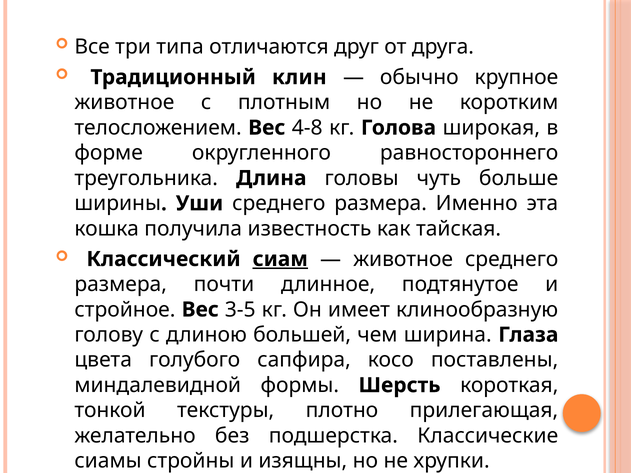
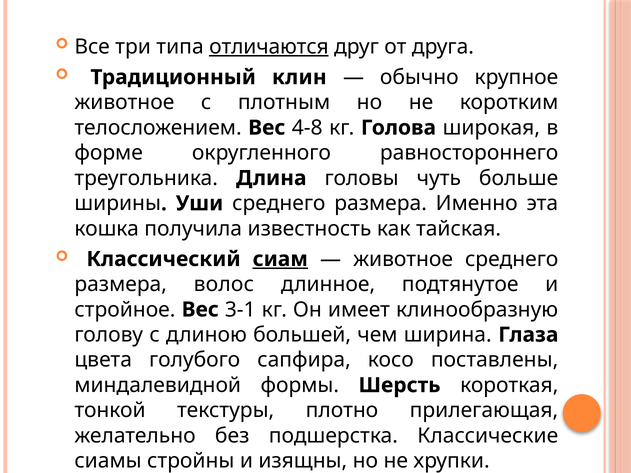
отличаются underline: none -> present
почти: почти -> волос
3-5: 3-5 -> 3-1
